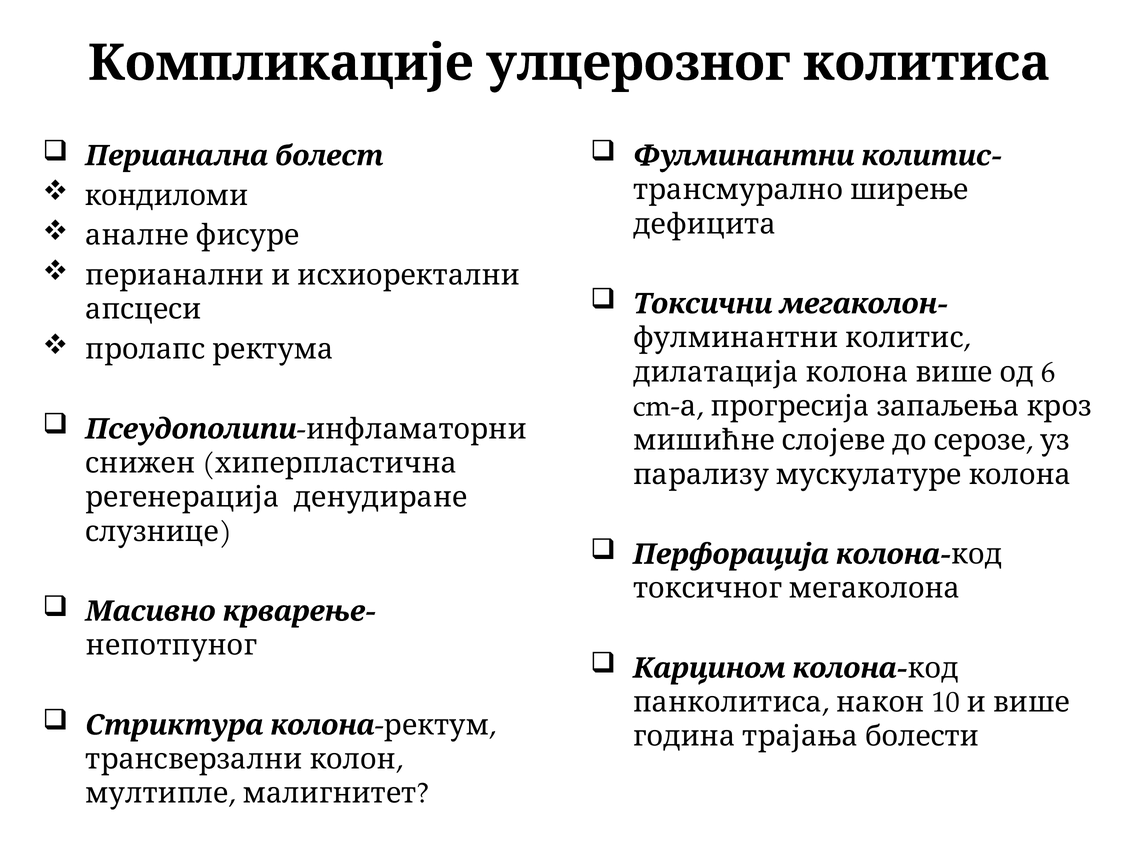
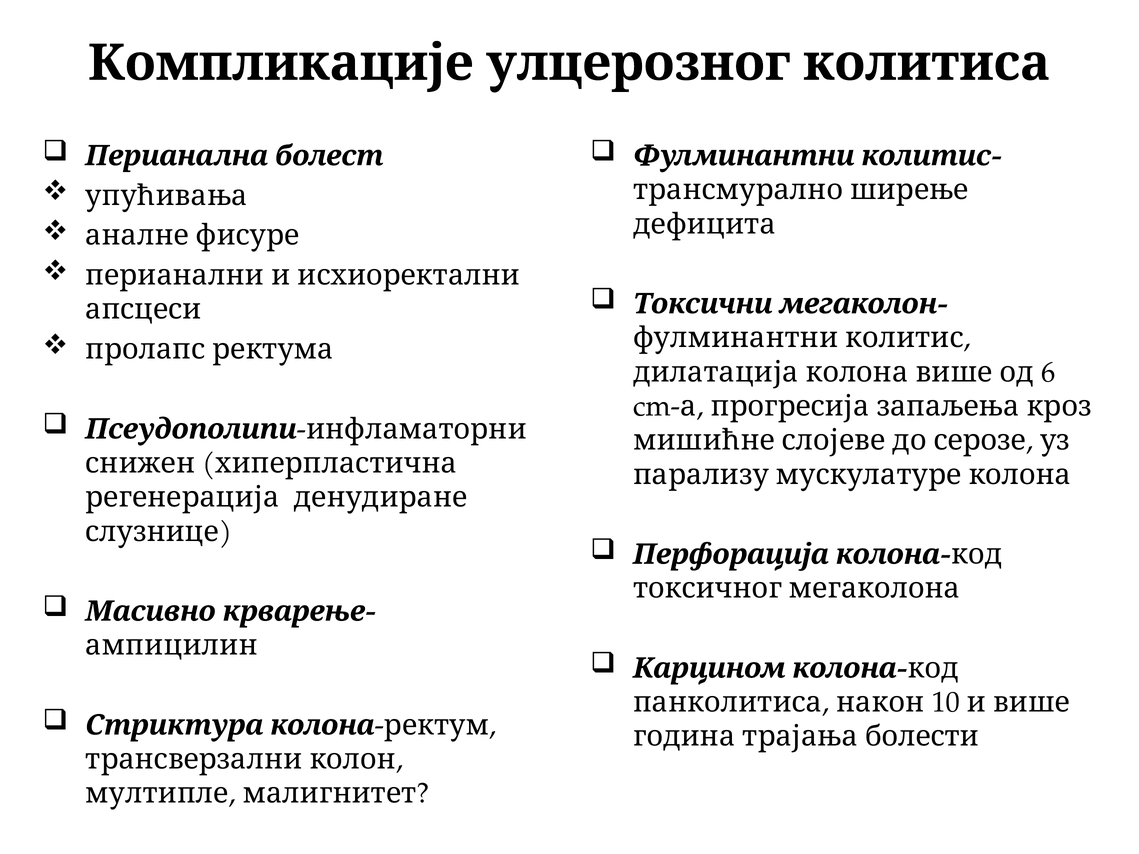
кондиломи: кондиломи -> упућивања
непотпуног: непотпуног -> ампицилин
